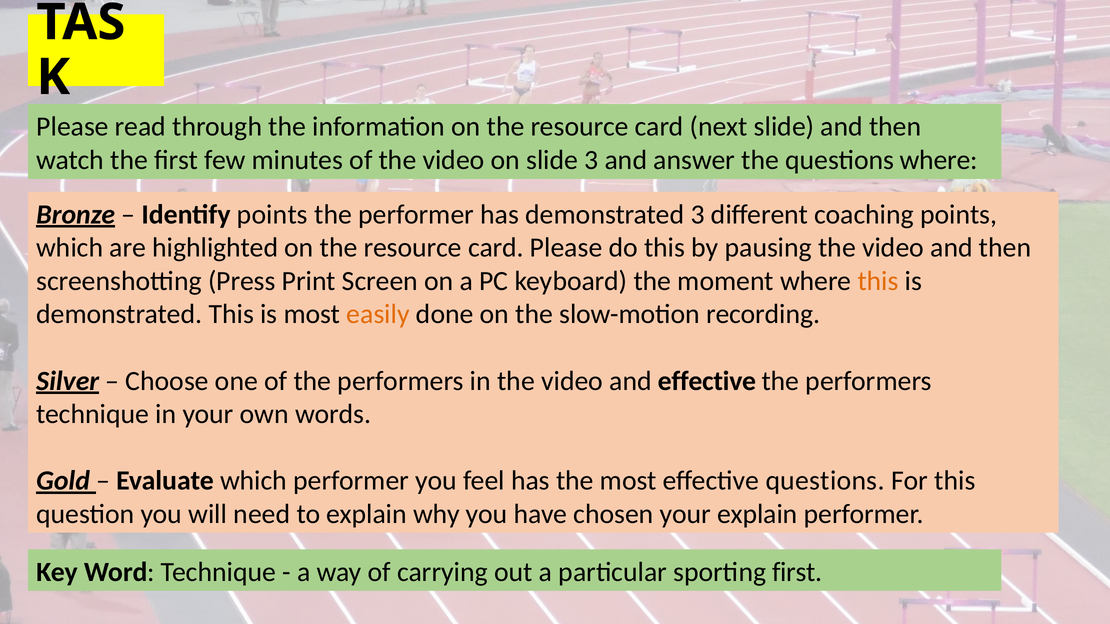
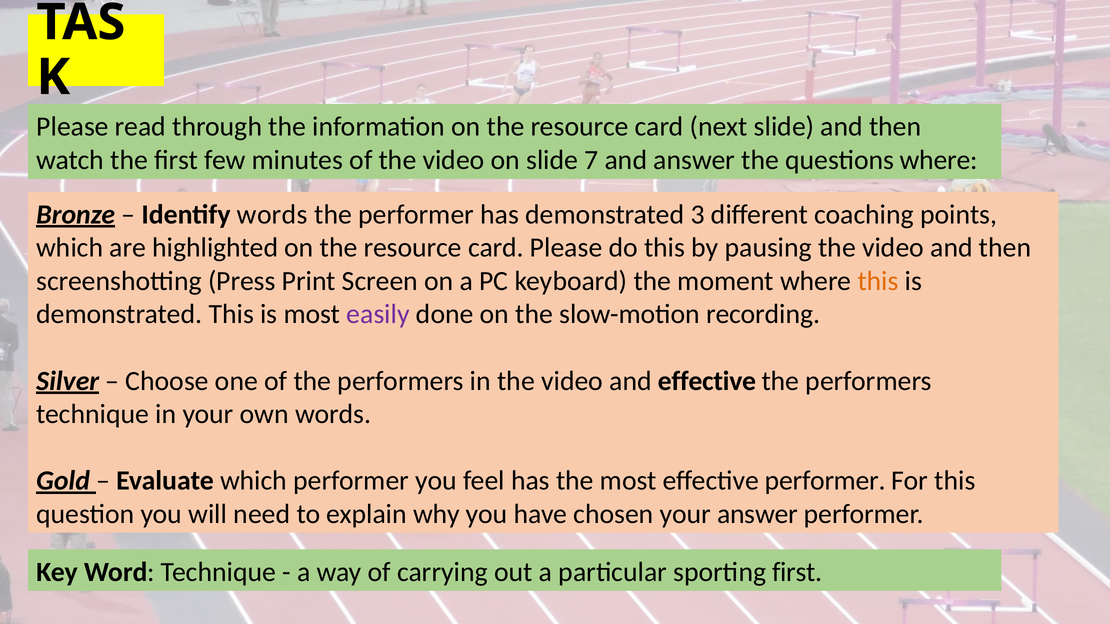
slide 3: 3 -> 7
Identify points: points -> words
easily colour: orange -> purple
effective questions: questions -> performer
your explain: explain -> answer
